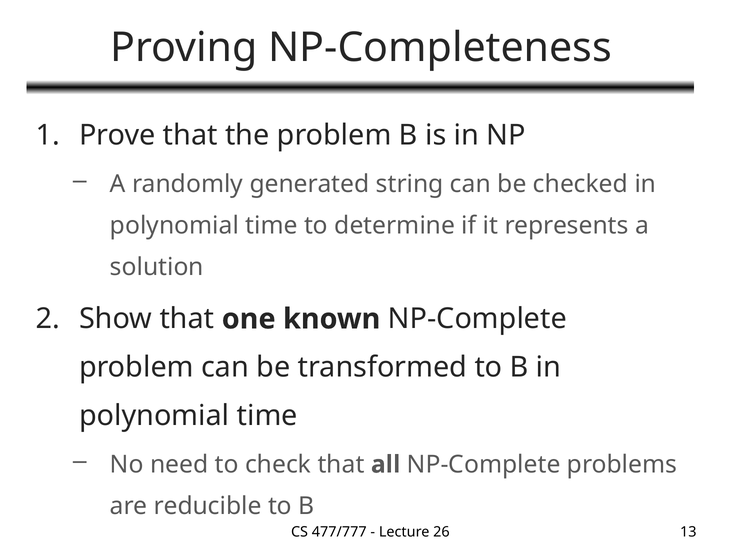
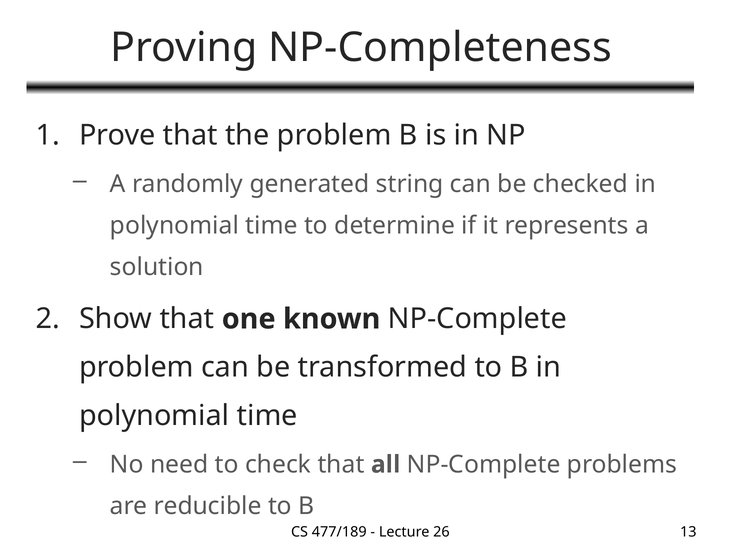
477/777: 477/777 -> 477/189
